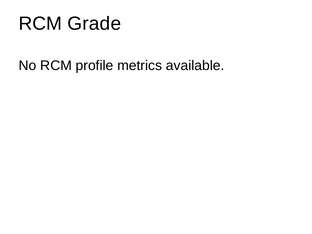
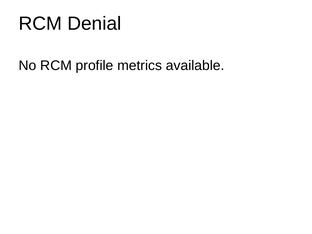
Grade: Grade -> Denial
